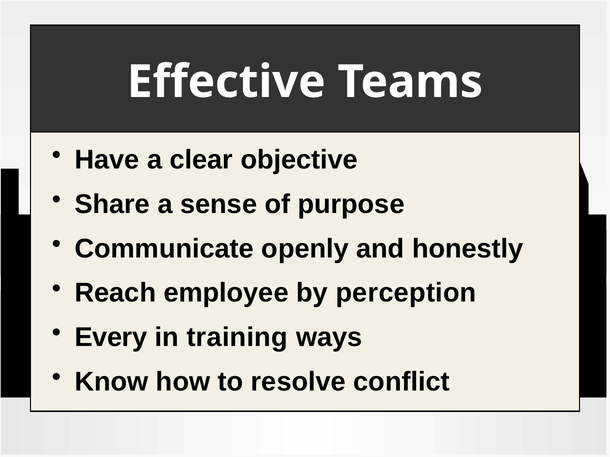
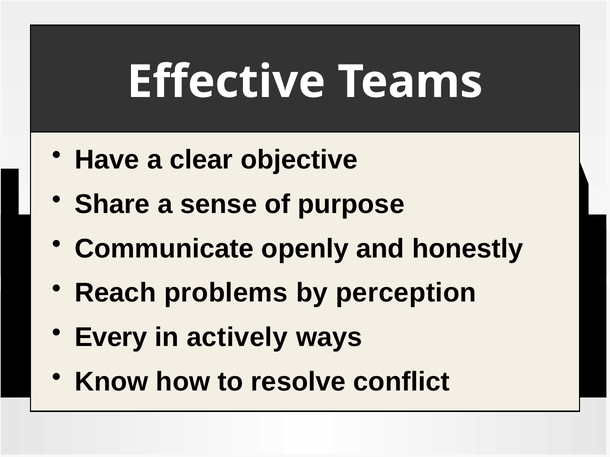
employee: employee -> problems
training: training -> actively
